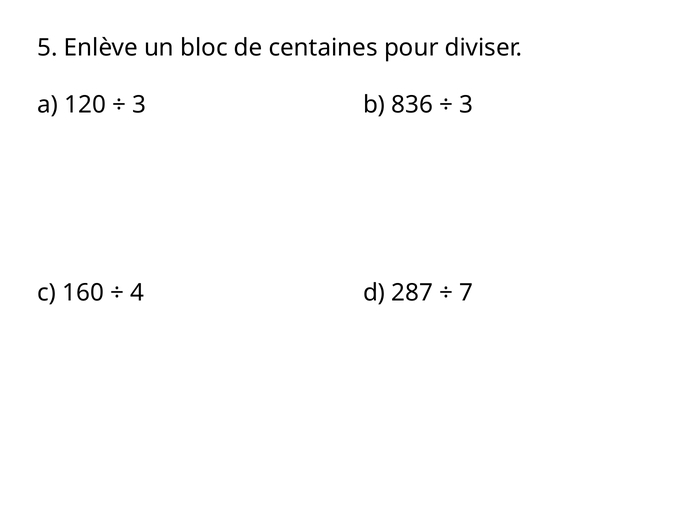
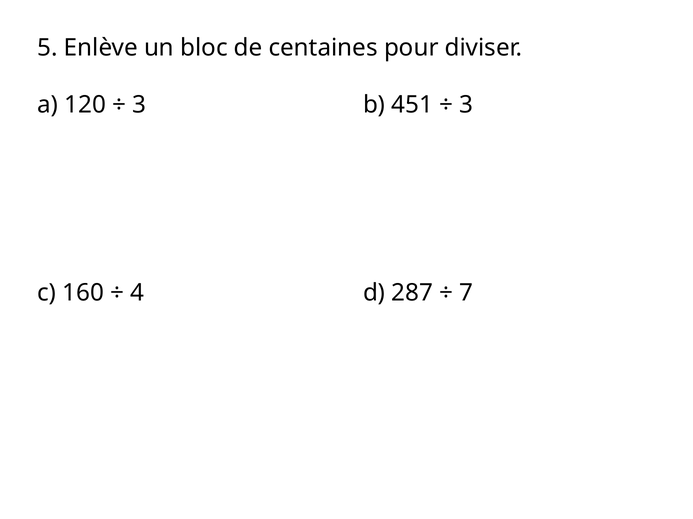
836: 836 -> 451
